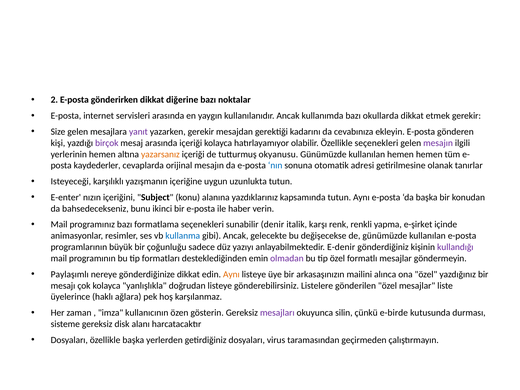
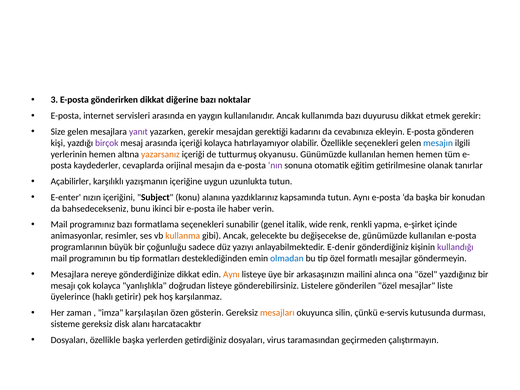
2: 2 -> 3
okullarda: okullarda -> duyurusu
mesajın at (438, 143) colour: purple -> blue
nın colour: blue -> purple
adresi: adresi -> eğitim
Isteyeceği: Isteyeceği -> Açabilirler
denir: denir -> genel
karşı: karşı -> wide
kullanma colour: blue -> orange
olmadan colour: purple -> blue
Paylaşımlı at (70, 274): Paylaşımlı -> Mesajlara
ağlara: ağlara -> getirir
kullanıcının: kullanıcının -> karşılaşılan
mesajları colour: purple -> orange
e-birde: e-birde -> e-servis
